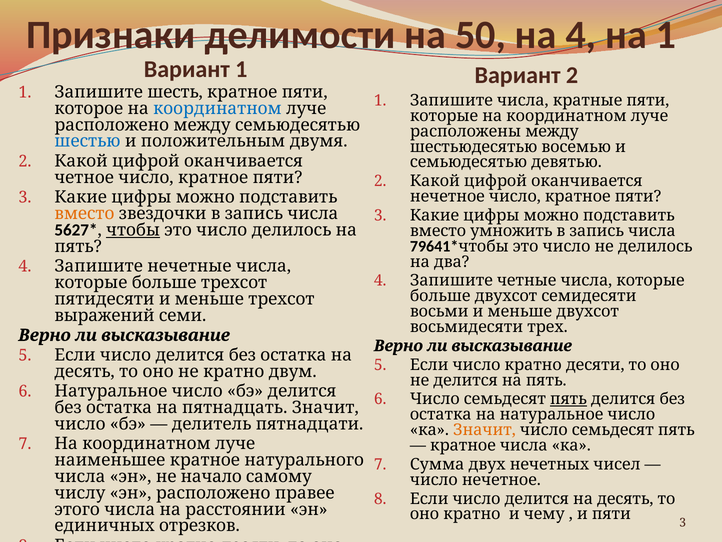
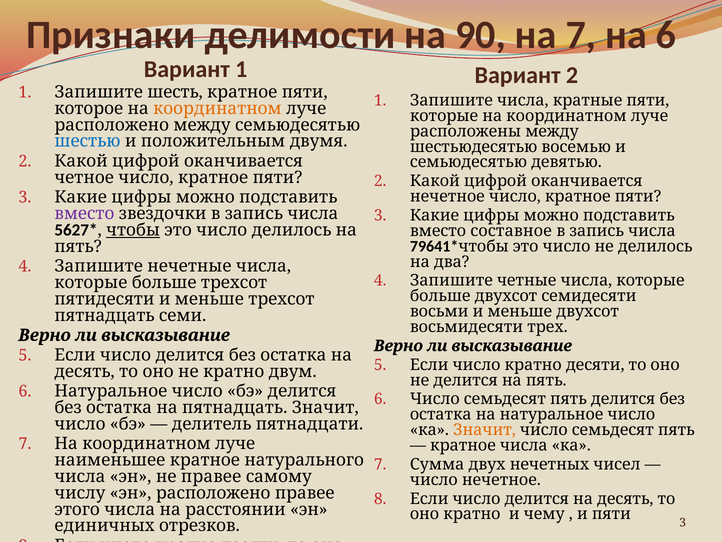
50: 50 -> 90
на 4: 4 -> 7
на 1: 1 -> 6
координатном at (217, 108) colour: blue -> orange
вместо at (84, 214) colour: orange -> purple
умножить: умножить -> составное
выражений at (105, 315): выражений -> пятнадцать
пять at (568, 399) underline: present -> none
не начало: начало -> правее
